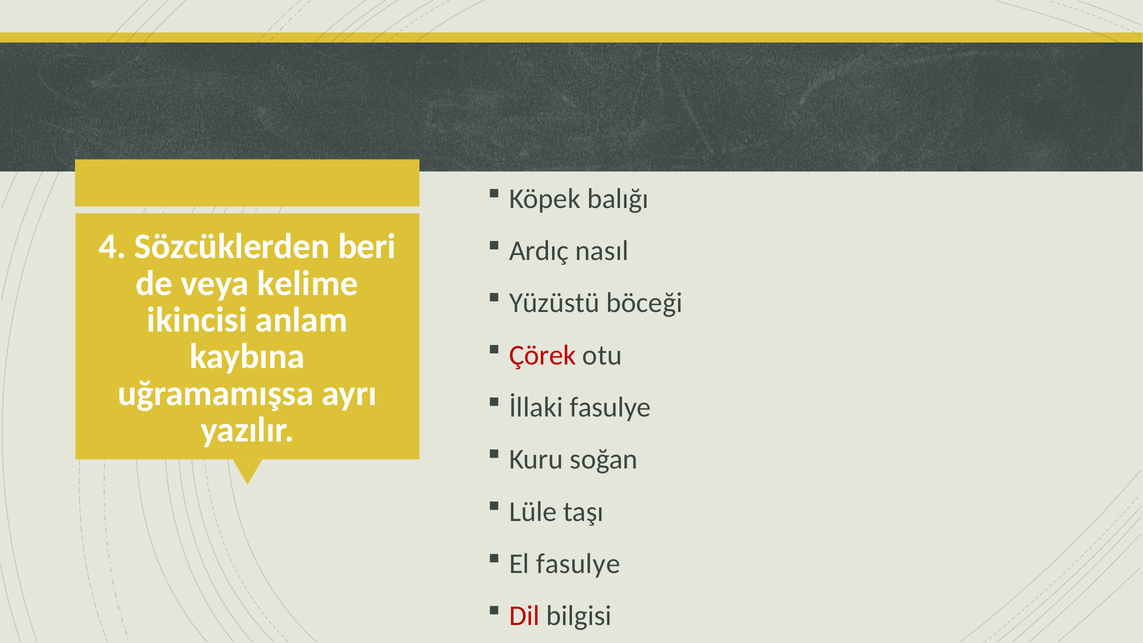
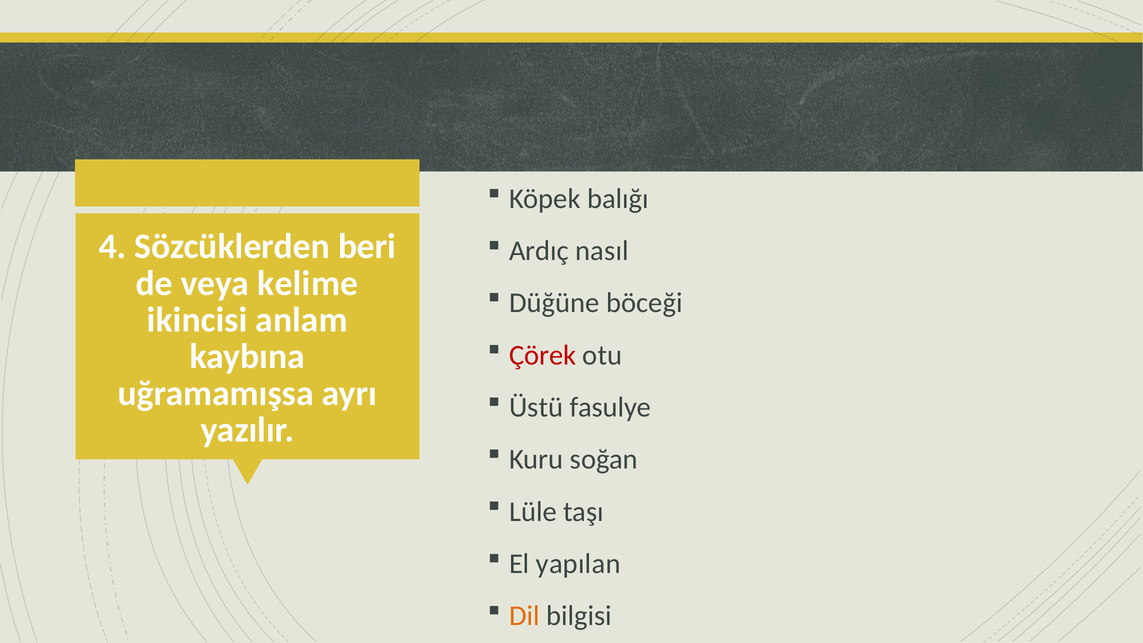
Yüzüstü: Yüzüstü -> Düğüne
İllaki: İllaki -> Üstü
El fasulye: fasulye -> yapılan
Dil colour: red -> orange
